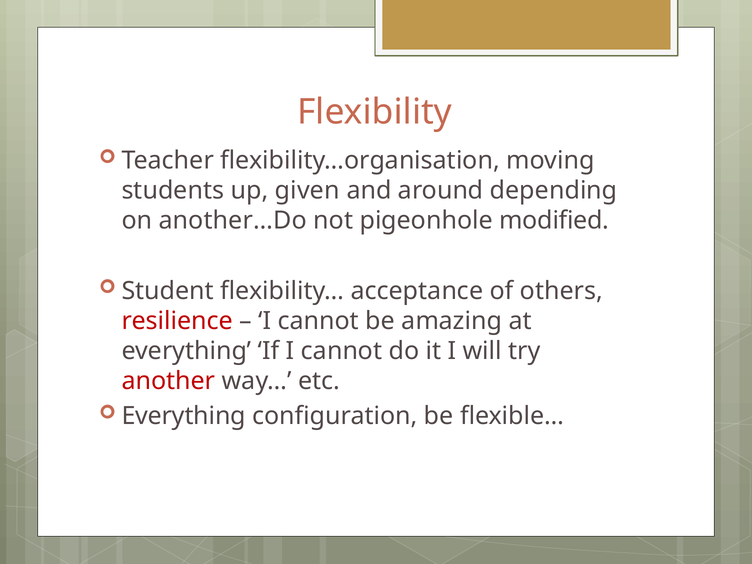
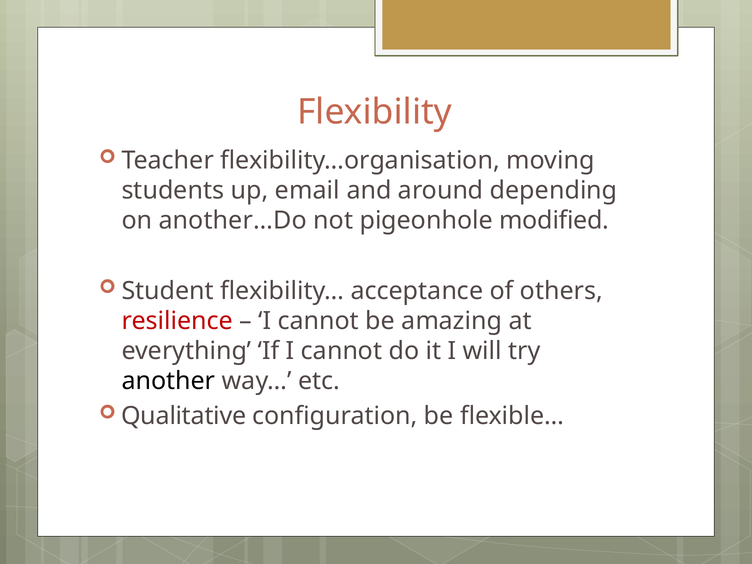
given: given -> email
another colour: red -> black
Everything at (184, 416): Everything -> Qualitative
